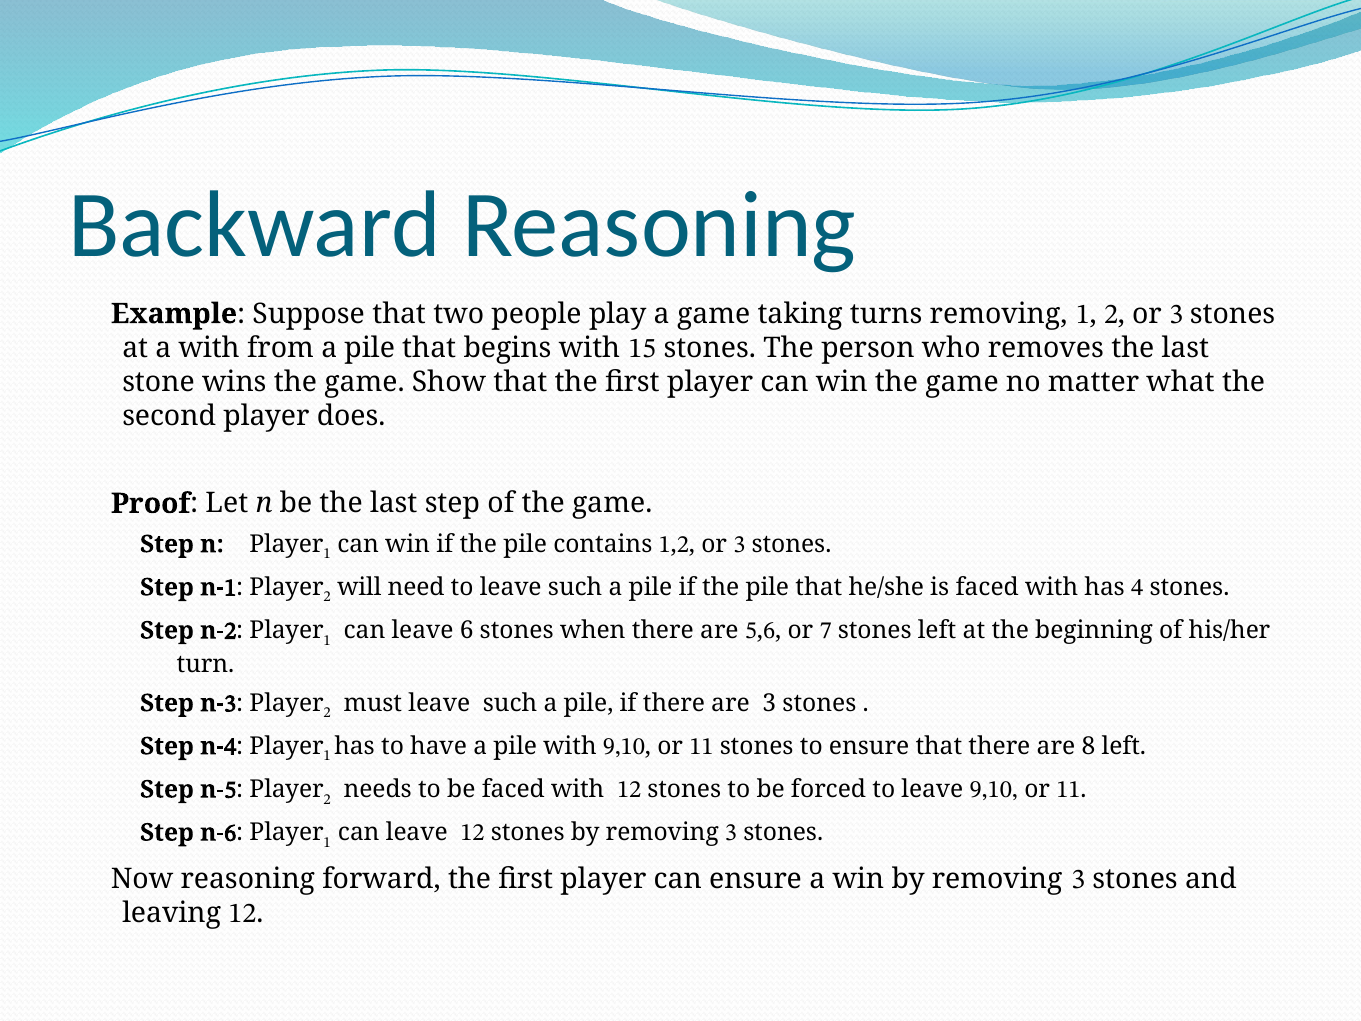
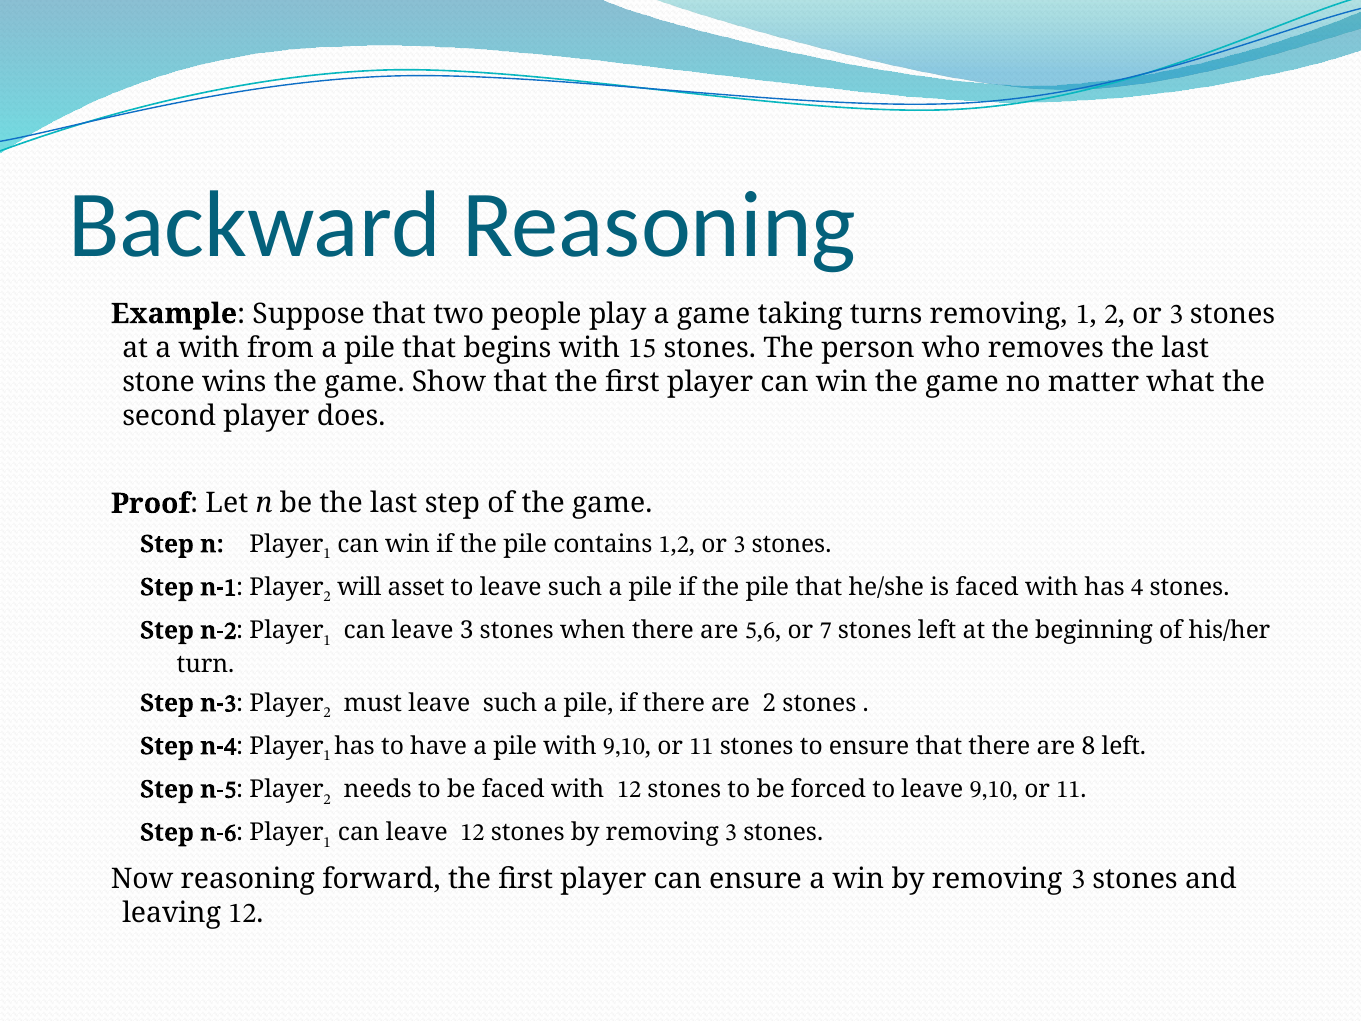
need: need -> asset
leave 6: 6 -> 3
are 3: 3 -> 2
